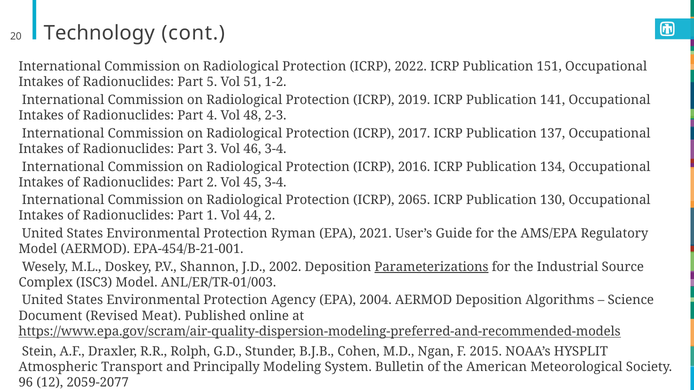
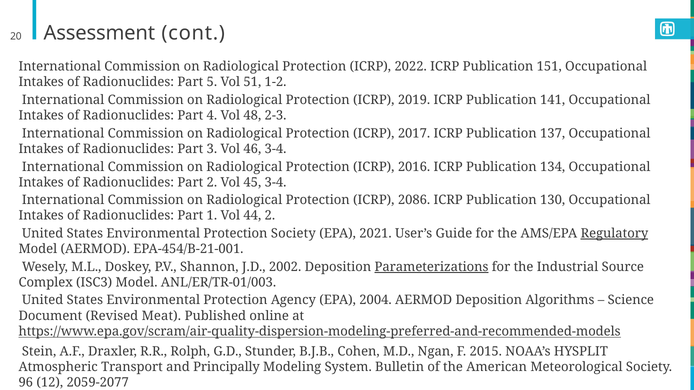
Technology: Technology -> Assessment
2065: 2065 -> 2086
Protection Ryman: Ryman -> Society
Regulatory underline: none -> present
